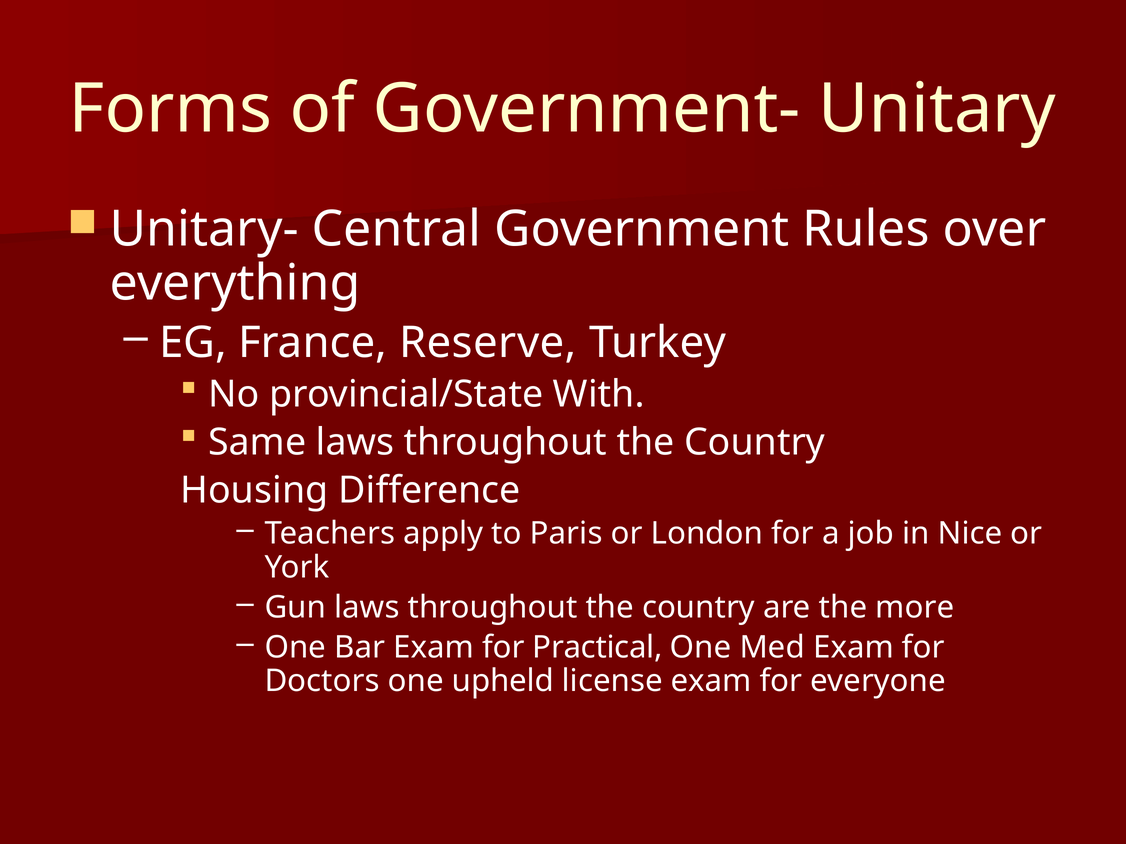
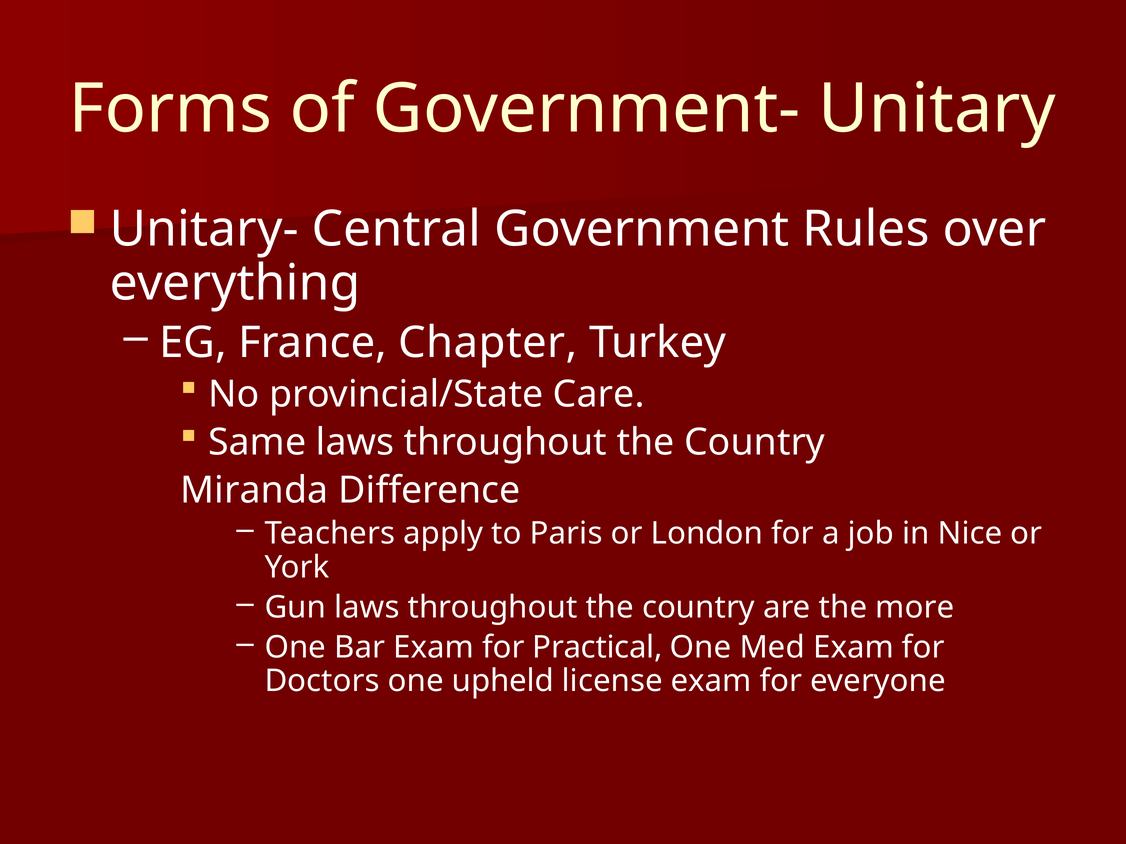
Reserve: Reserve -> Chapter
With: With -> Care
Housing: Housing -> Miranda
